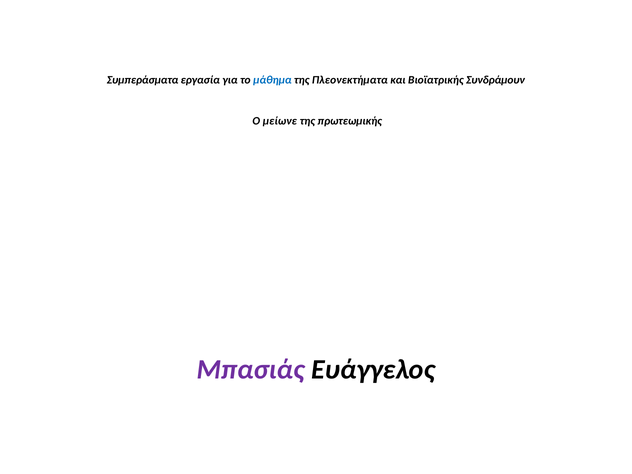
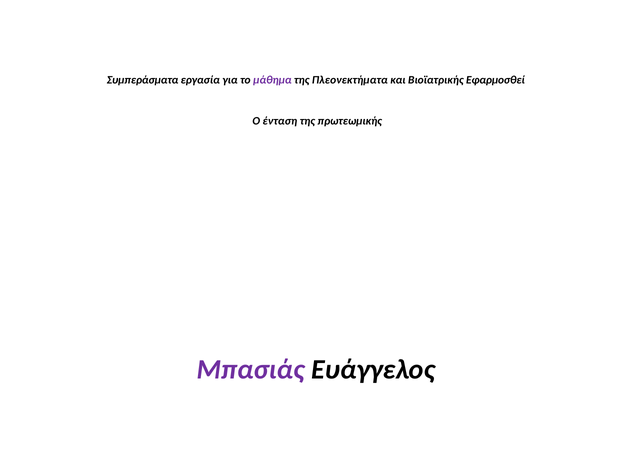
μάθημα colour: blue -> purple
Συνδράμουν: Συνδράμουν -> Εφαρμοσθεί
μείωνε: μείωνε -> ένταση
